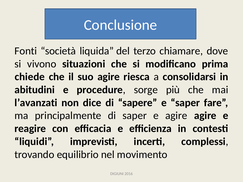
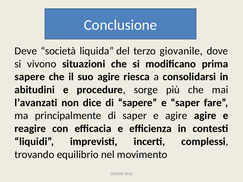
Fonti: Fonti -> Deve
chiamare: chiamare -> giovanile
chiede at (30, 77): chiede -> sapere
